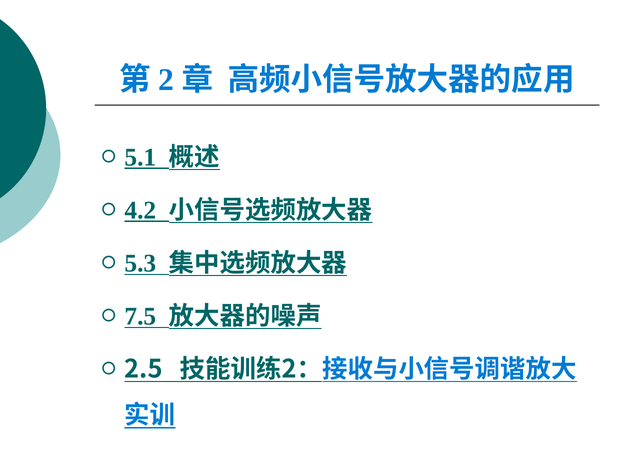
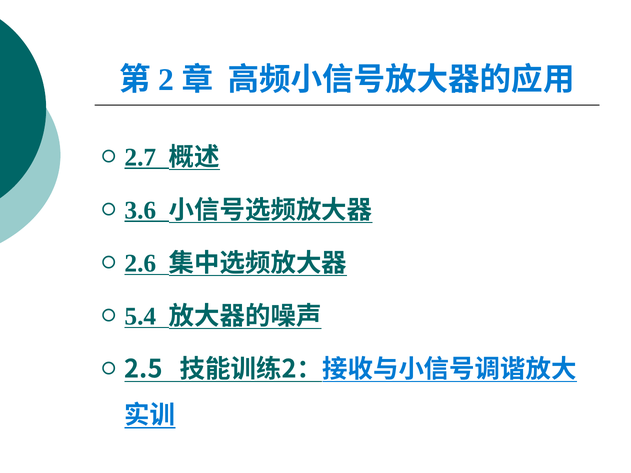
5.1: 5.1 -> 2.7
4.2: 4.2 -> 3.6
5.3: 5.3 -> 2.6
7.5: 7.5 -> 5.4
